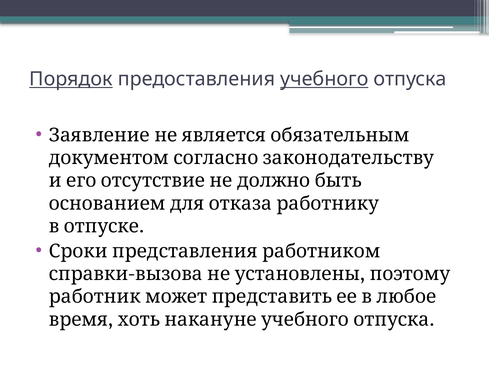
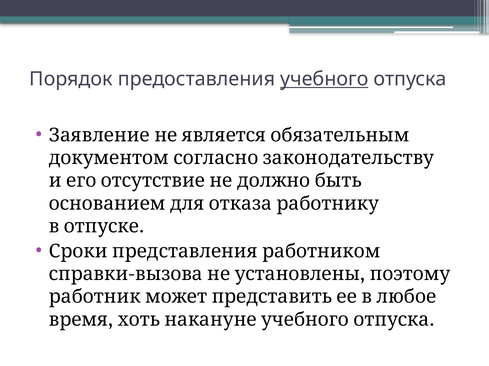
Порядок underline: present -> none
